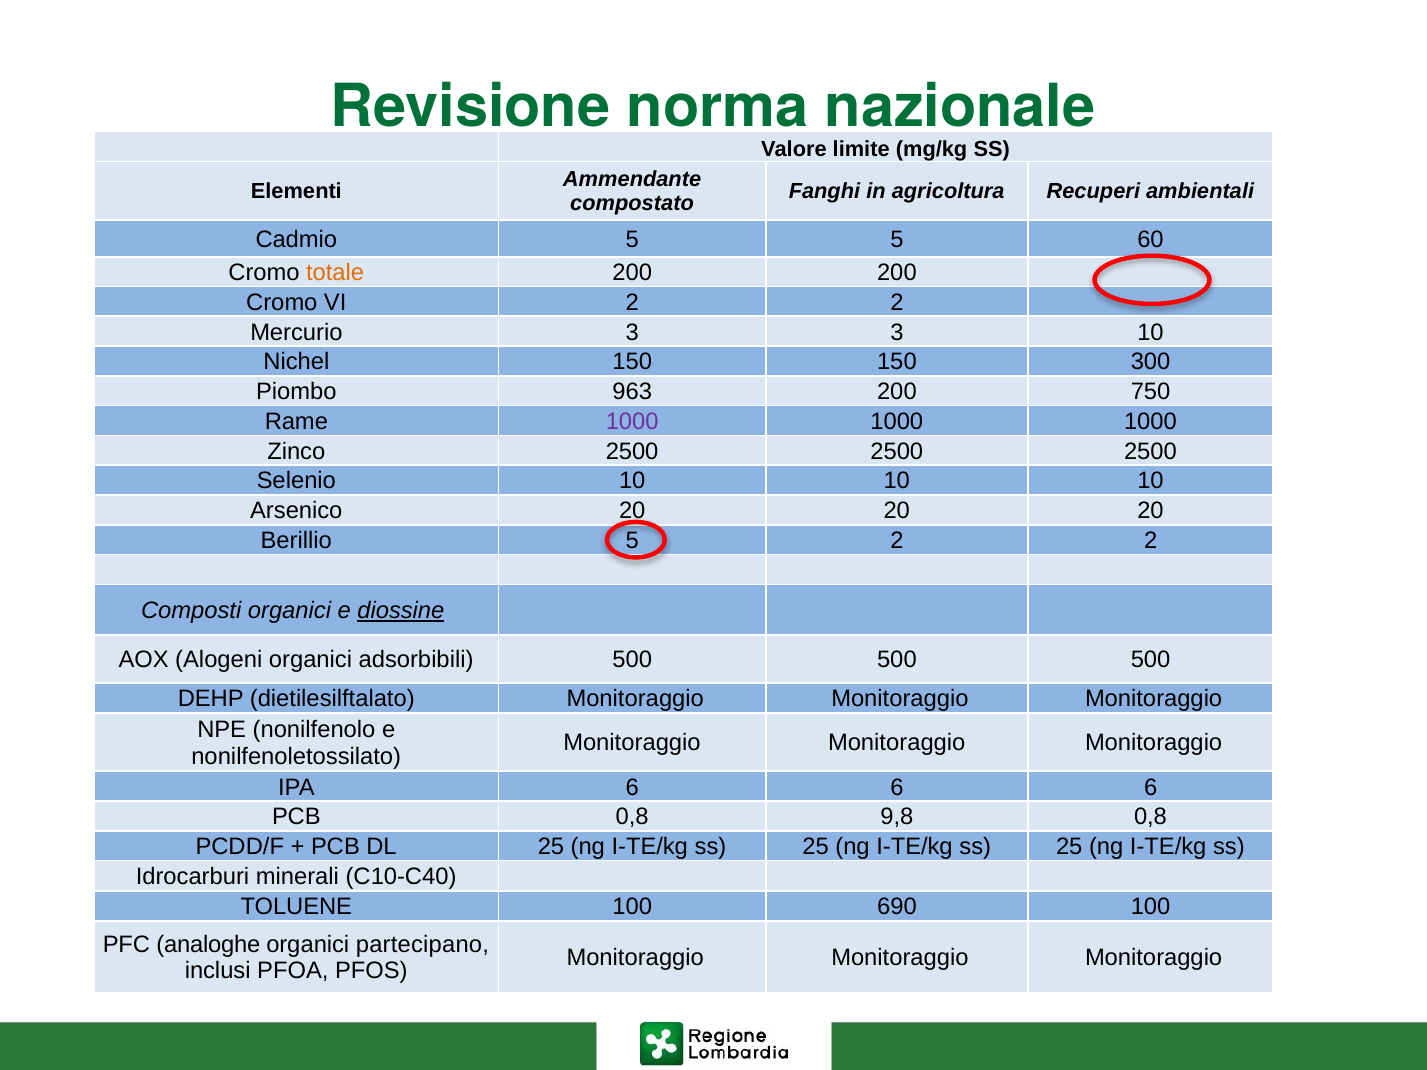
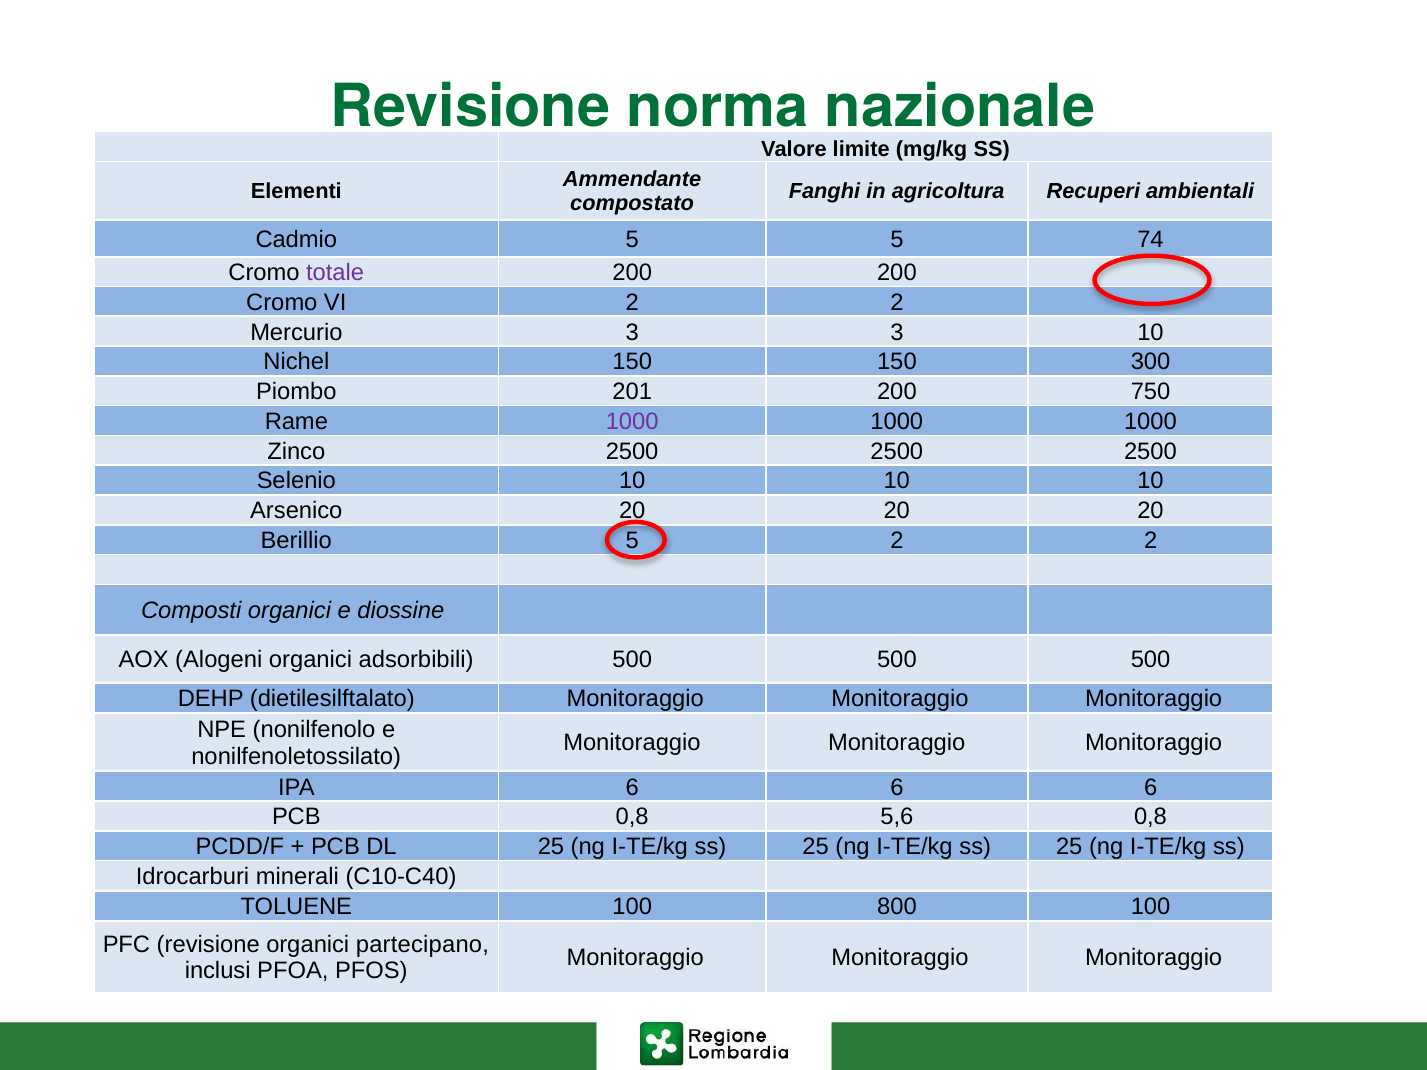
60: 60 -> 74
totale colour: orange -> purple
963: 963 -> 201
diossine underline: present -> none
9,8: 9,8 -> 5,6
690: 690 -> 800
PFC analoghe: analoghe -> revisione
